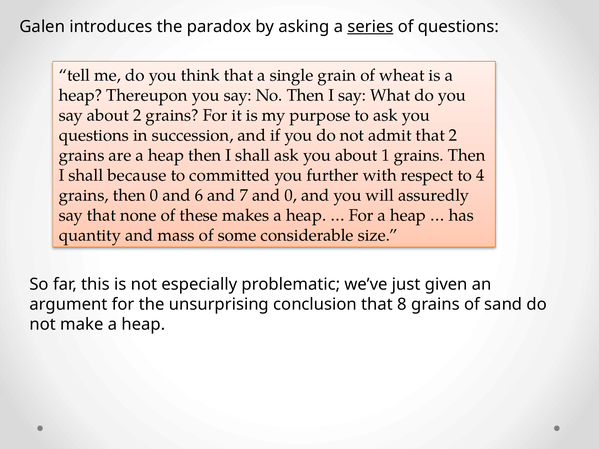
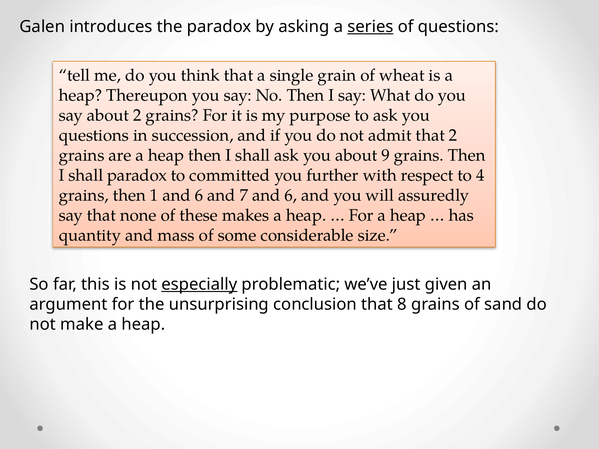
1: 1 -> 9
shall because: because -> paradox
then 0: 0 -> 1
7 and 0: 0 -> 6
especially underline: none -> present
